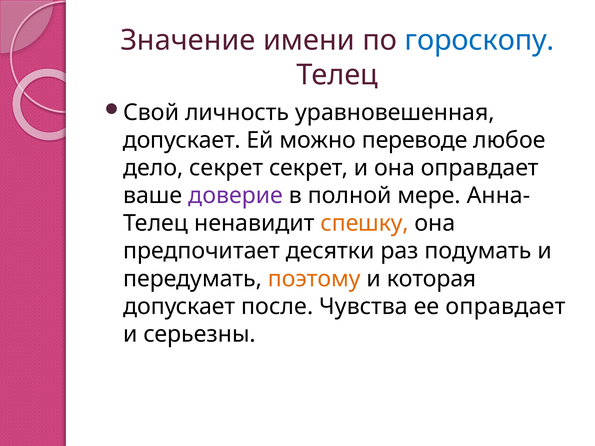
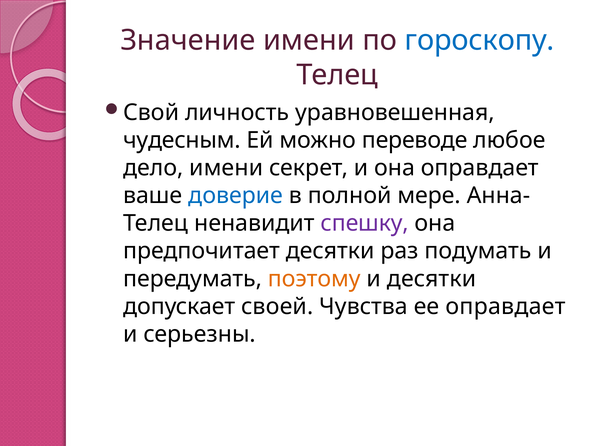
допускает at (182, 140): допускает -> чудесным
дело секрет: секрет -> имени
доверие colour: purple -> blue
спешку colour: orange -> purple
и которая: которая -> десятки
после: после -> своей
